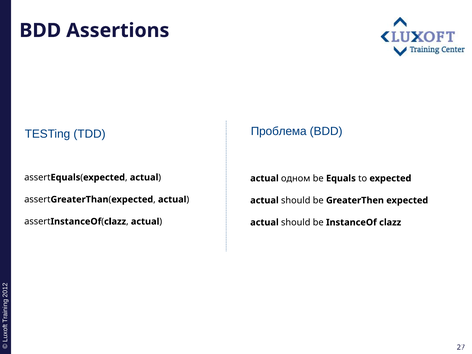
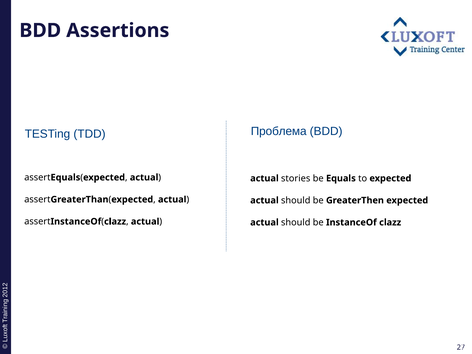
одном: одном -> stories
